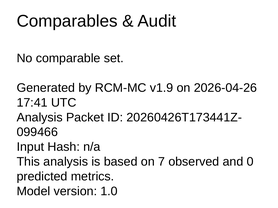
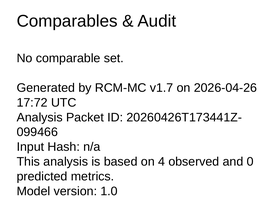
v1.9: v1.9 -> v1.7
17:41: 17:41 -> 17:72
7: 7 -> 4
